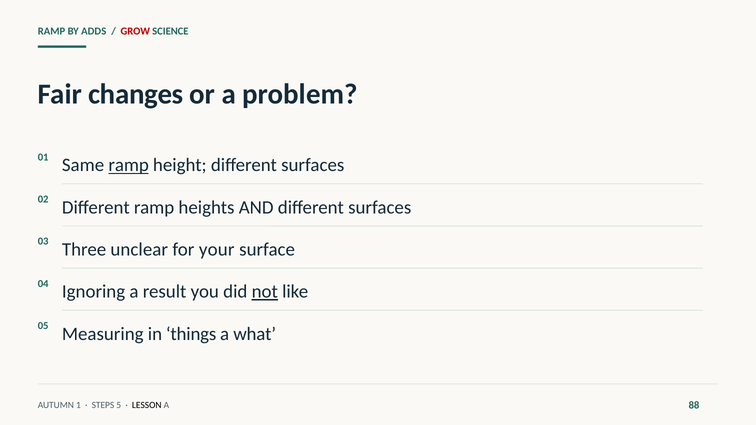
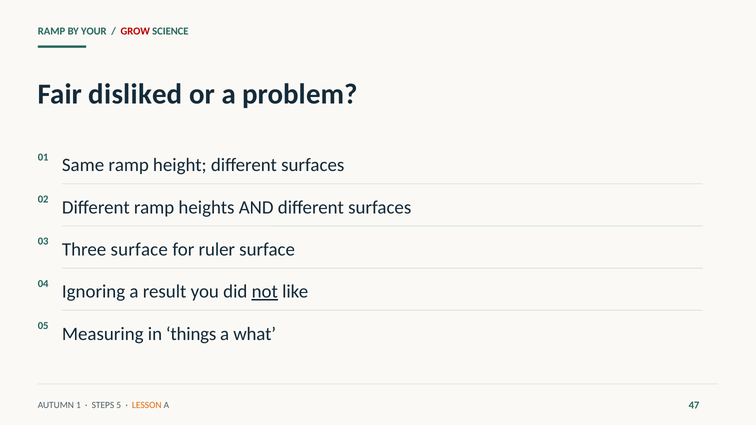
ADDS: ADDS -> YOUR
changes: changes -> disliked
ramp at (129, 165) underline: present -> none
Three unclear: unclear -> surface
your: your -> ruler
LESSON colour: black -> orange
88: 88 -> 47
